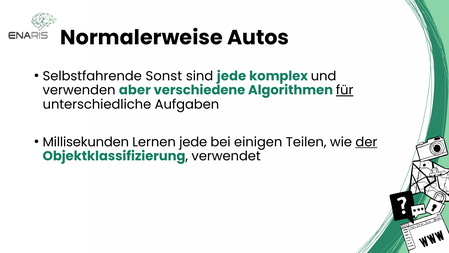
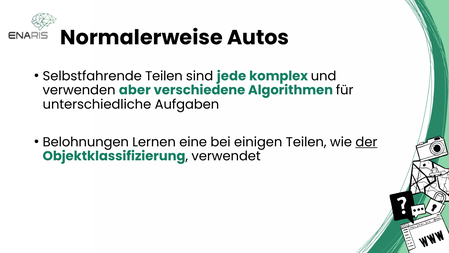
Selbstfahrende Sonst: Sonst -> Teilen
für underline: present -> none
Millisekunden: Millisekunden -> Belohnungen
Lernen jede: jede -> eine
